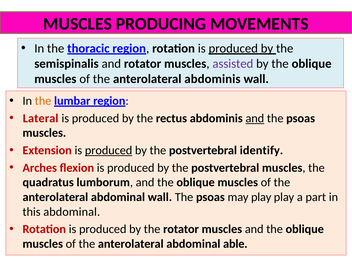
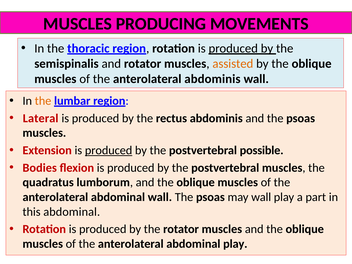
assisted colour: purple -> orange
and at (255, 118) underline: present -> none
identify: identify -> possible
Arches: Arches -> Bodies
may play: play -> wall
abdominal able: able -> play
